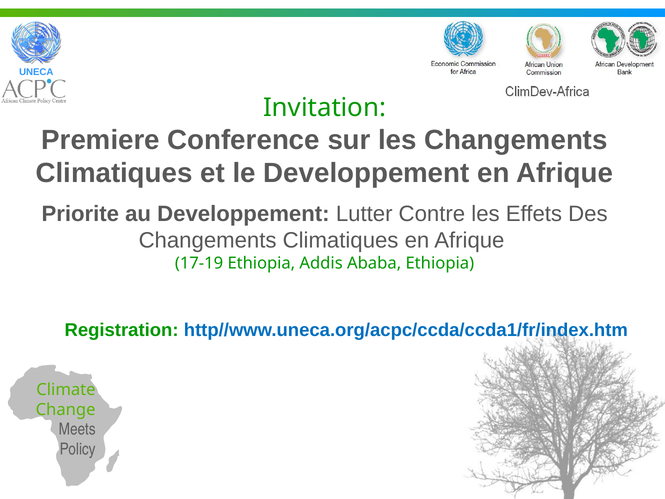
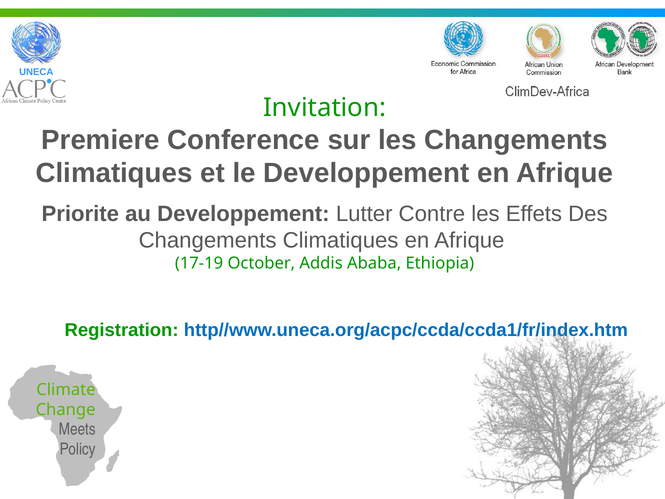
17-19 Ethiopia: Ethiopia -> October
